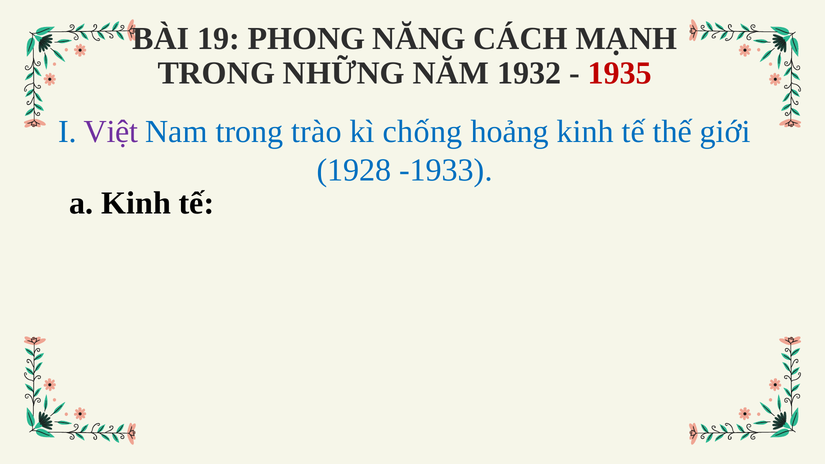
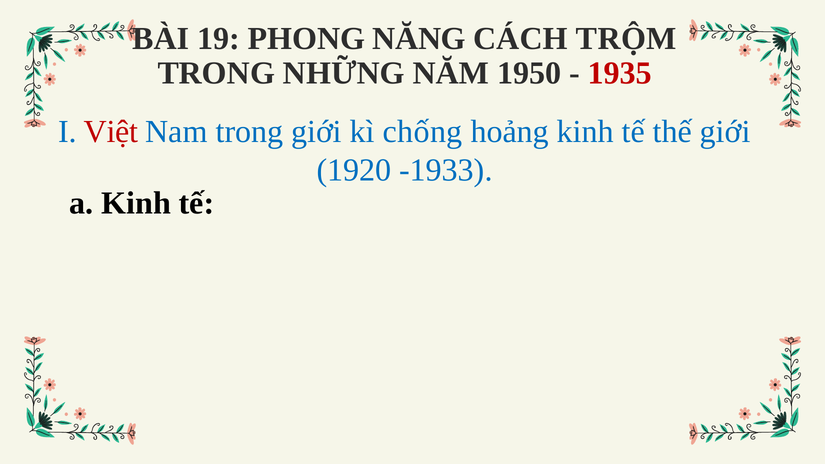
MẠNH: MẠNH -> TRỘM
1932: 1932 -> 1950
Việt colour: purple -> red
trong trào: trào -> giới
1928: 1928 -> 1920
